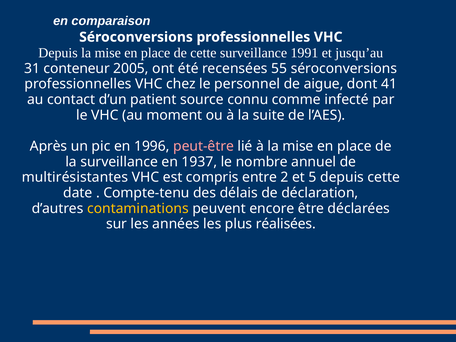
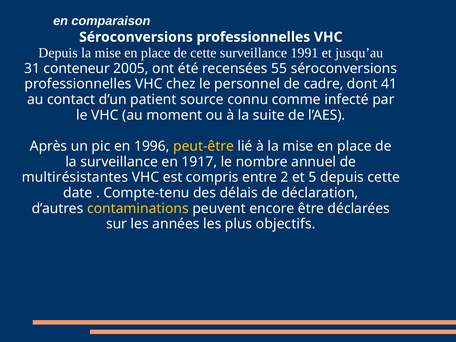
aigue: aigue -> cadre
peut-être colour: pink -> yellow
1937: 1937 -> 1917
réalisées: réalisées -> objectifs
